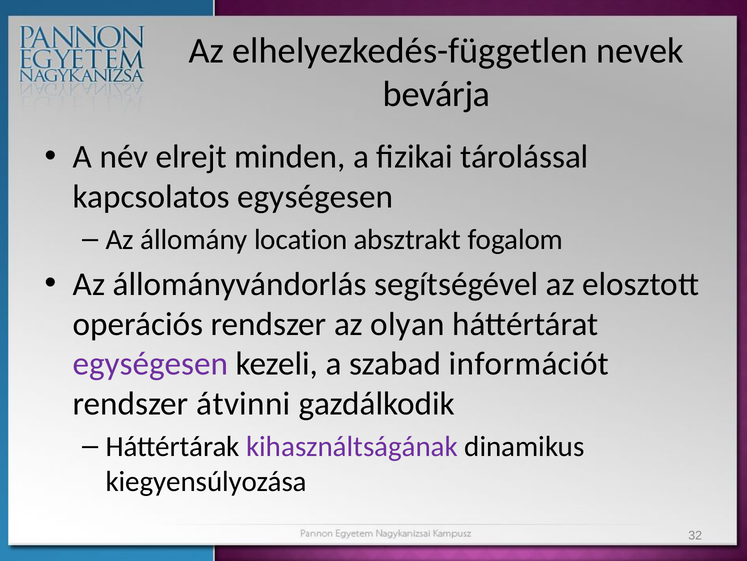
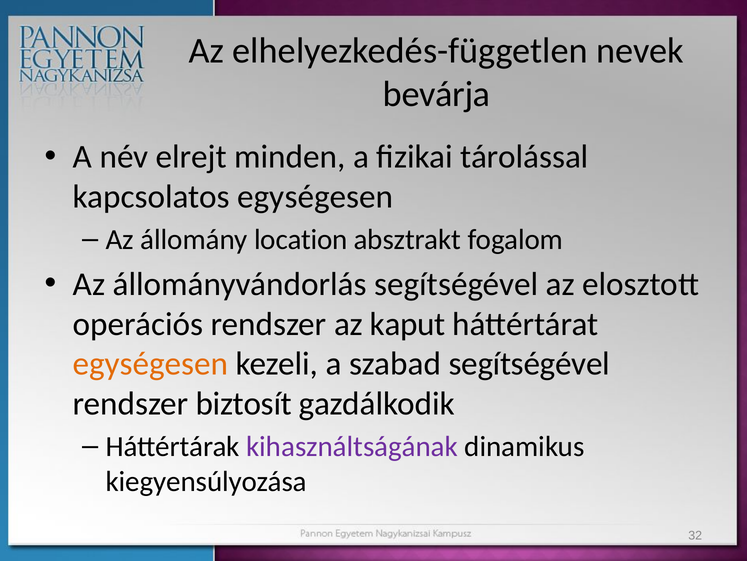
olyan: olyan -> kaput
egységesen at (150, 364) colour: purple -> orange
szabad információt: információt -> segítségével
átvinni: átvinni -> biztosít
